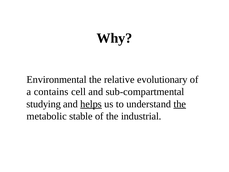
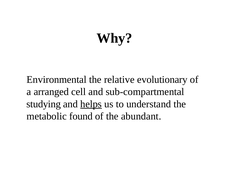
contains: contains -> arranged
the at (180, 104) underline: present -> none
stable: stable -> found
industrial: industrial -> abundant
